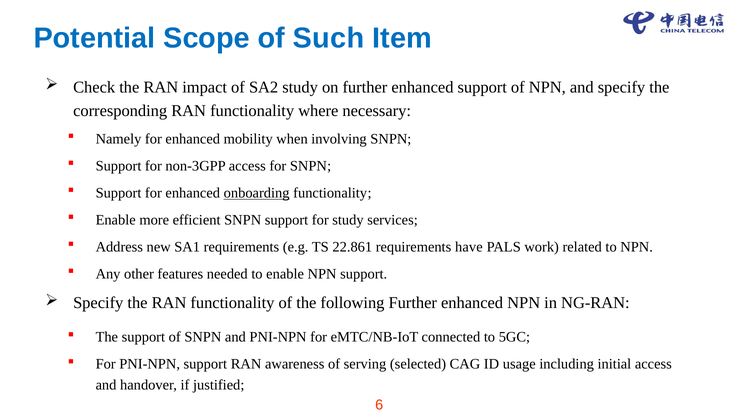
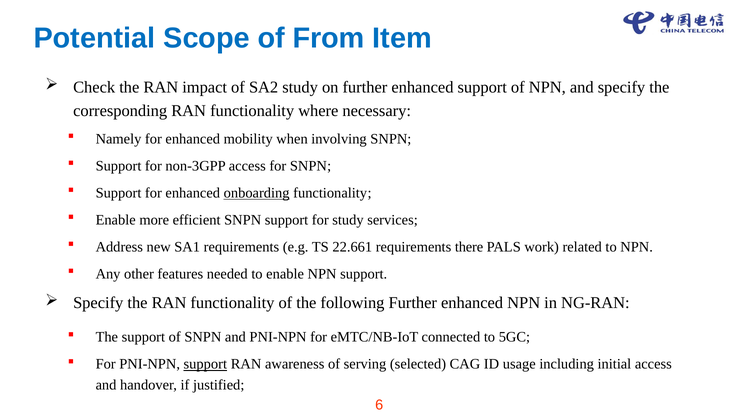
Such: Such -> From
22.861: 22.861 -> 22.661
have: have -> there
support at (205, 364) underline: none -> present
